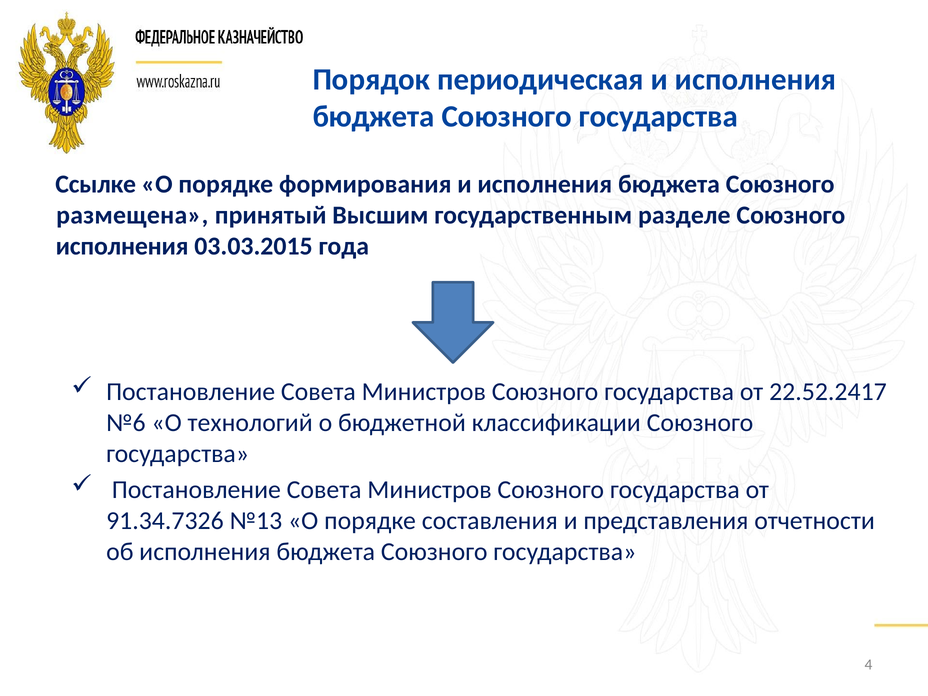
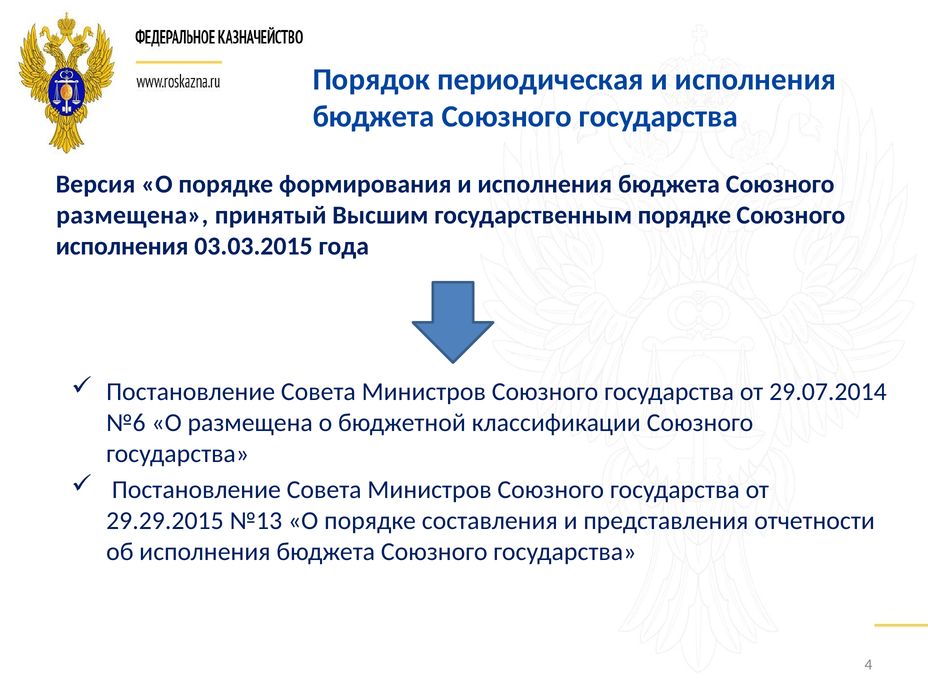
Ссылке: Ссылке -> Версия
государственным разделе: разделе -> порядке
22.52.2417: 22.52.2417 -> 29.07.2014
О технологий: технологий -> размещена
91.34.7326: 91.34.7326 -> 29.29.2015
